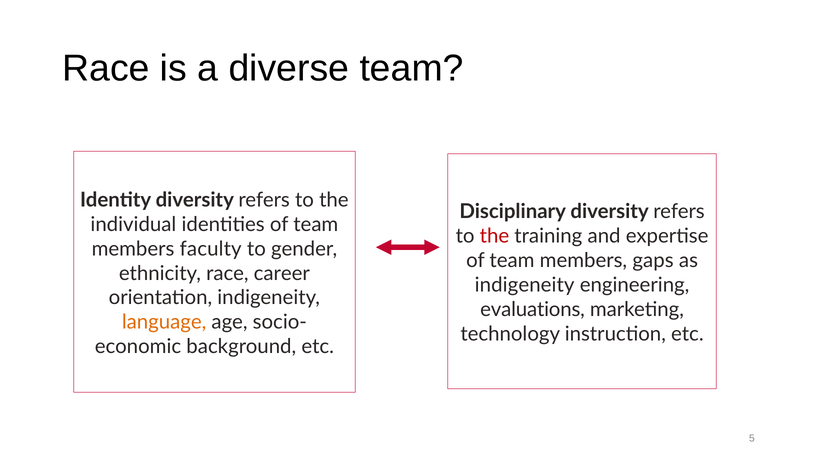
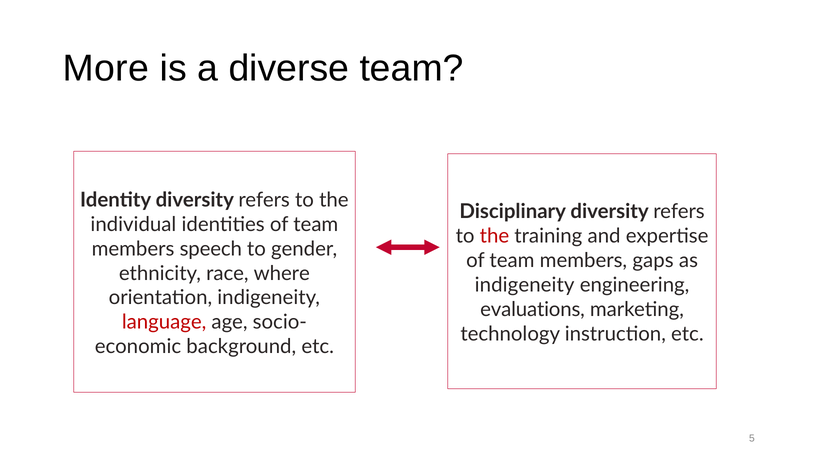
Race at (106, 69): Race -> More
faculty: faculty -> speech
career: career -> where
language colour: orange -> red
